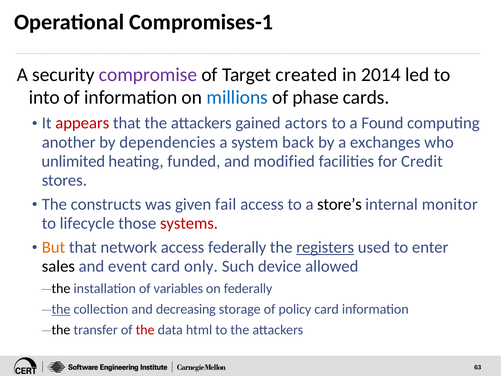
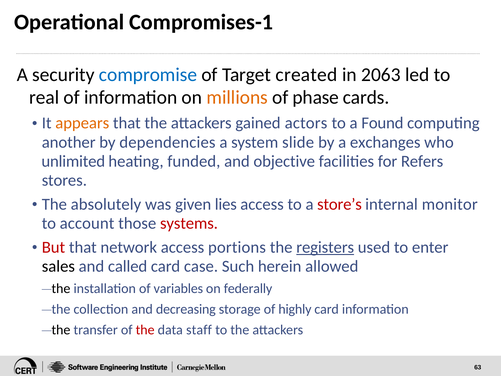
compromise colour: purple -> blue
2014: 2014 -> 2063
into: into -> real
millions colour: blue -> orange
appears colour: red -> orange
back: back -> slide
modified: modified -> objective
Credit: Credit -> Refers
constructs: constructs -> absolutely
fail: fail -> lies
store’s colour: black -> red
lifecycle: lifecycle -> account
But colour: orange -> red
access federally: federally -> portions
event: event -> called
only: only -> case
device: device -> herein
the at (61, 309) underline: present -> none
policy: policy -> highly
html: html -> staff
